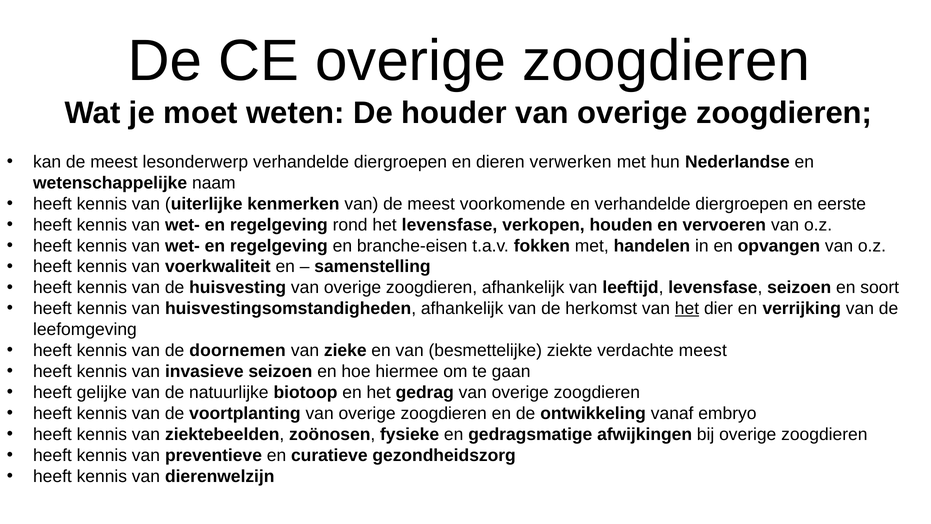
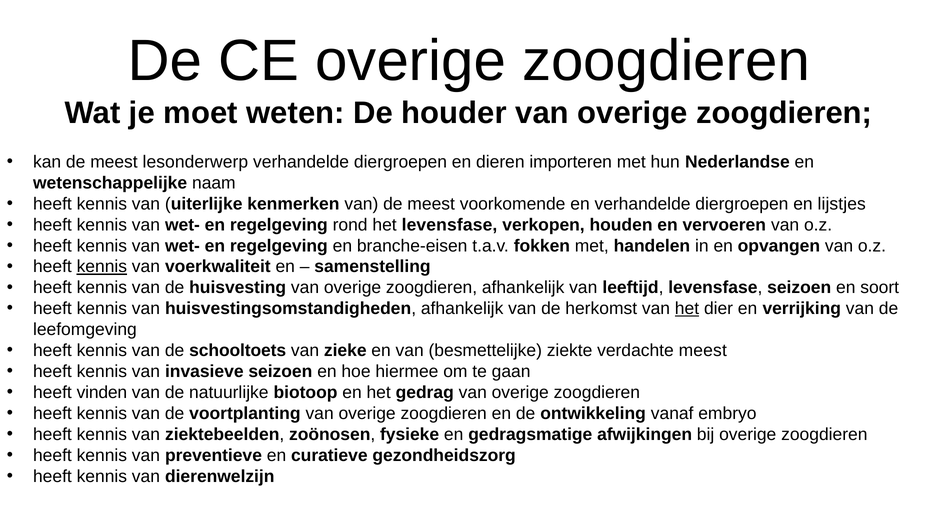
verwerken: verwerken -> importeren
eerste: eerste -> lijstjes
kennis at (102, 267) underline: none -> present
doornemen: doornemen -> schooltoets
gelijke: gelijke -> vinden
